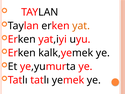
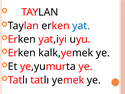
yat colour: orange -> blue
